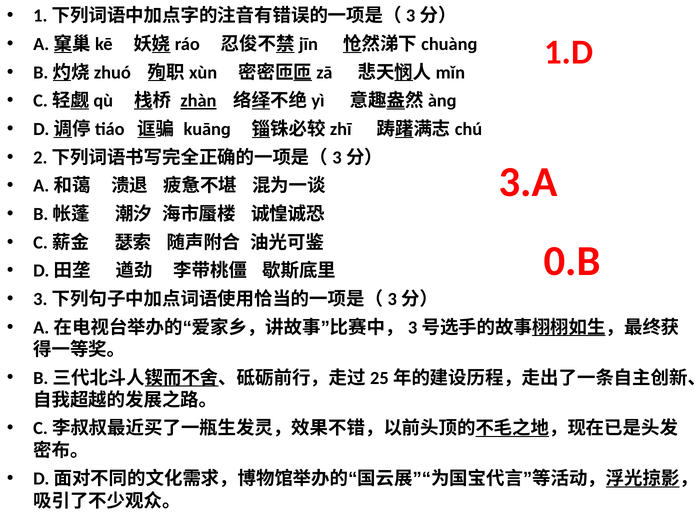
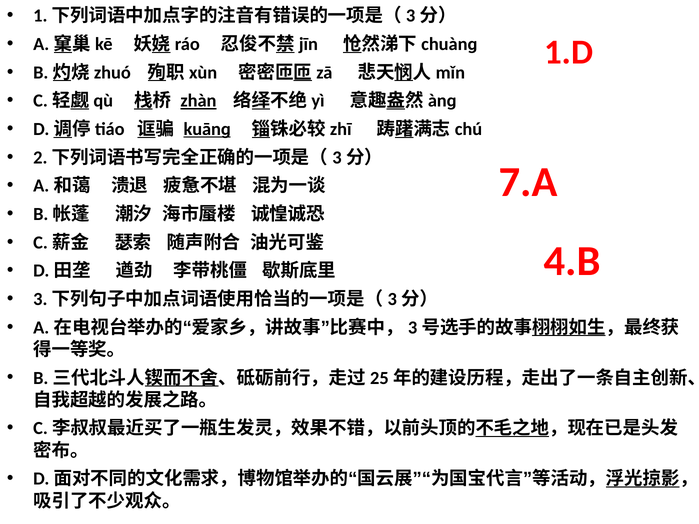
kuānɡ underline: none -> present
3.A: 3.A -> 7.A
0.B: 0.B -> 4.B
